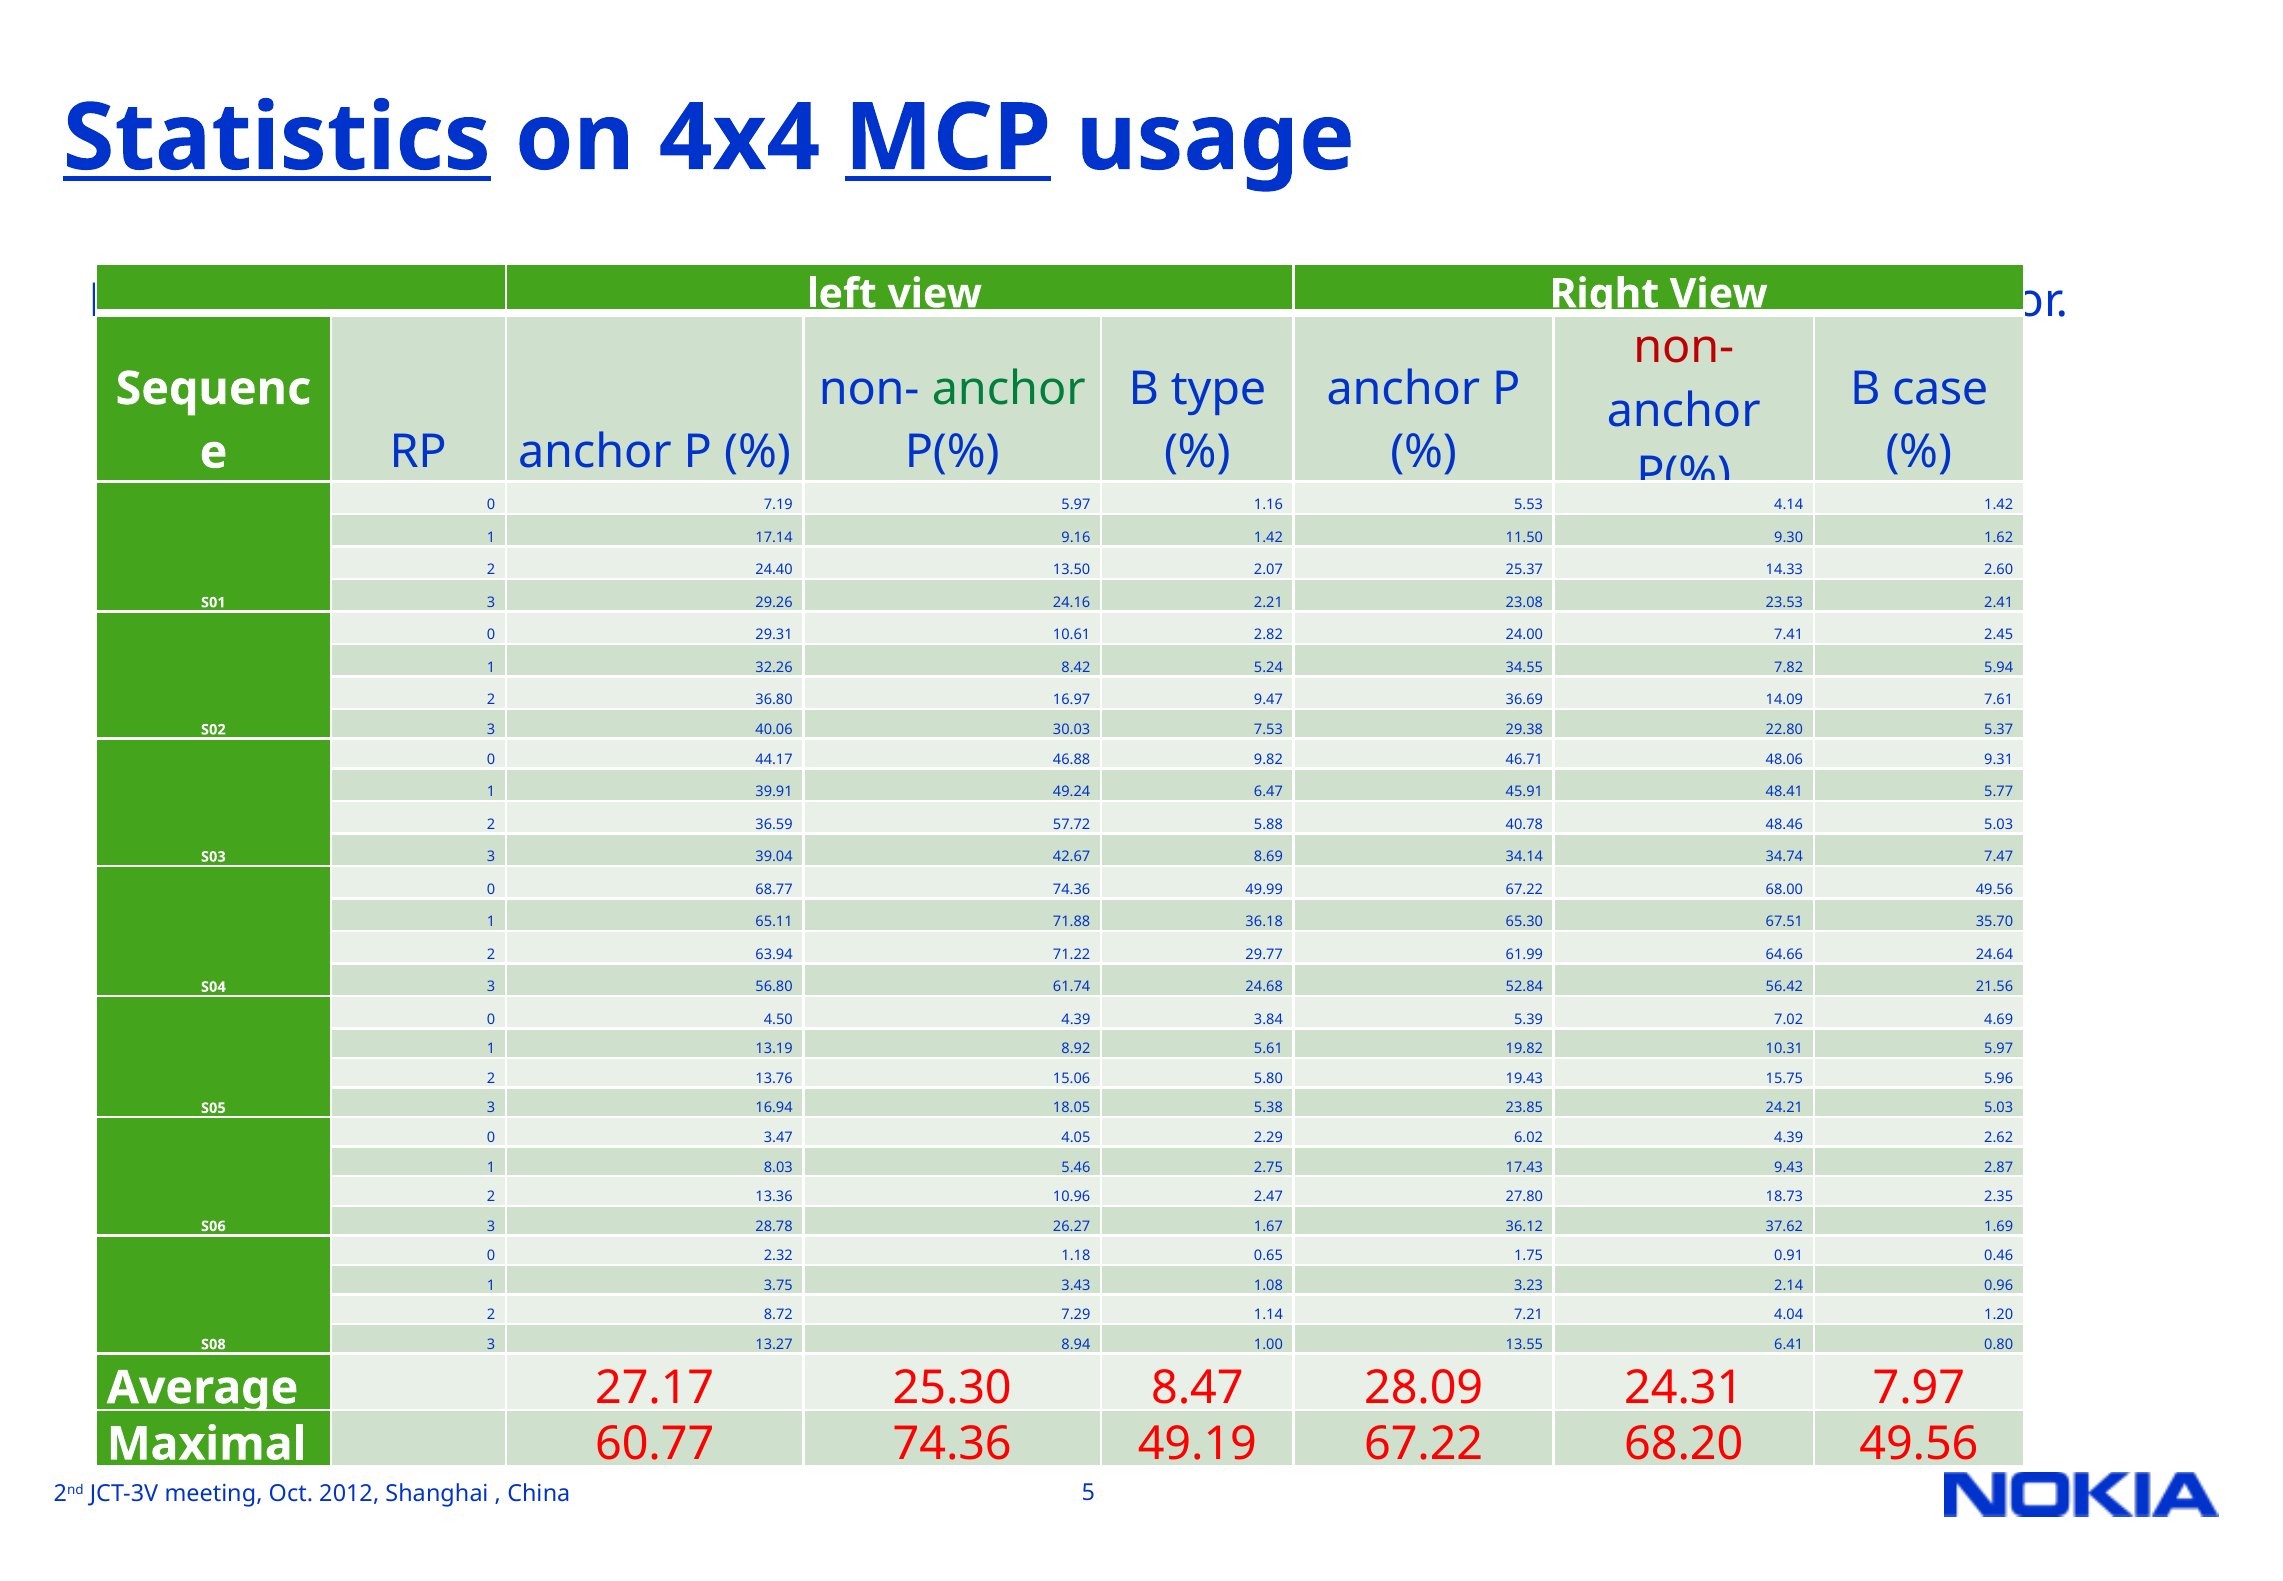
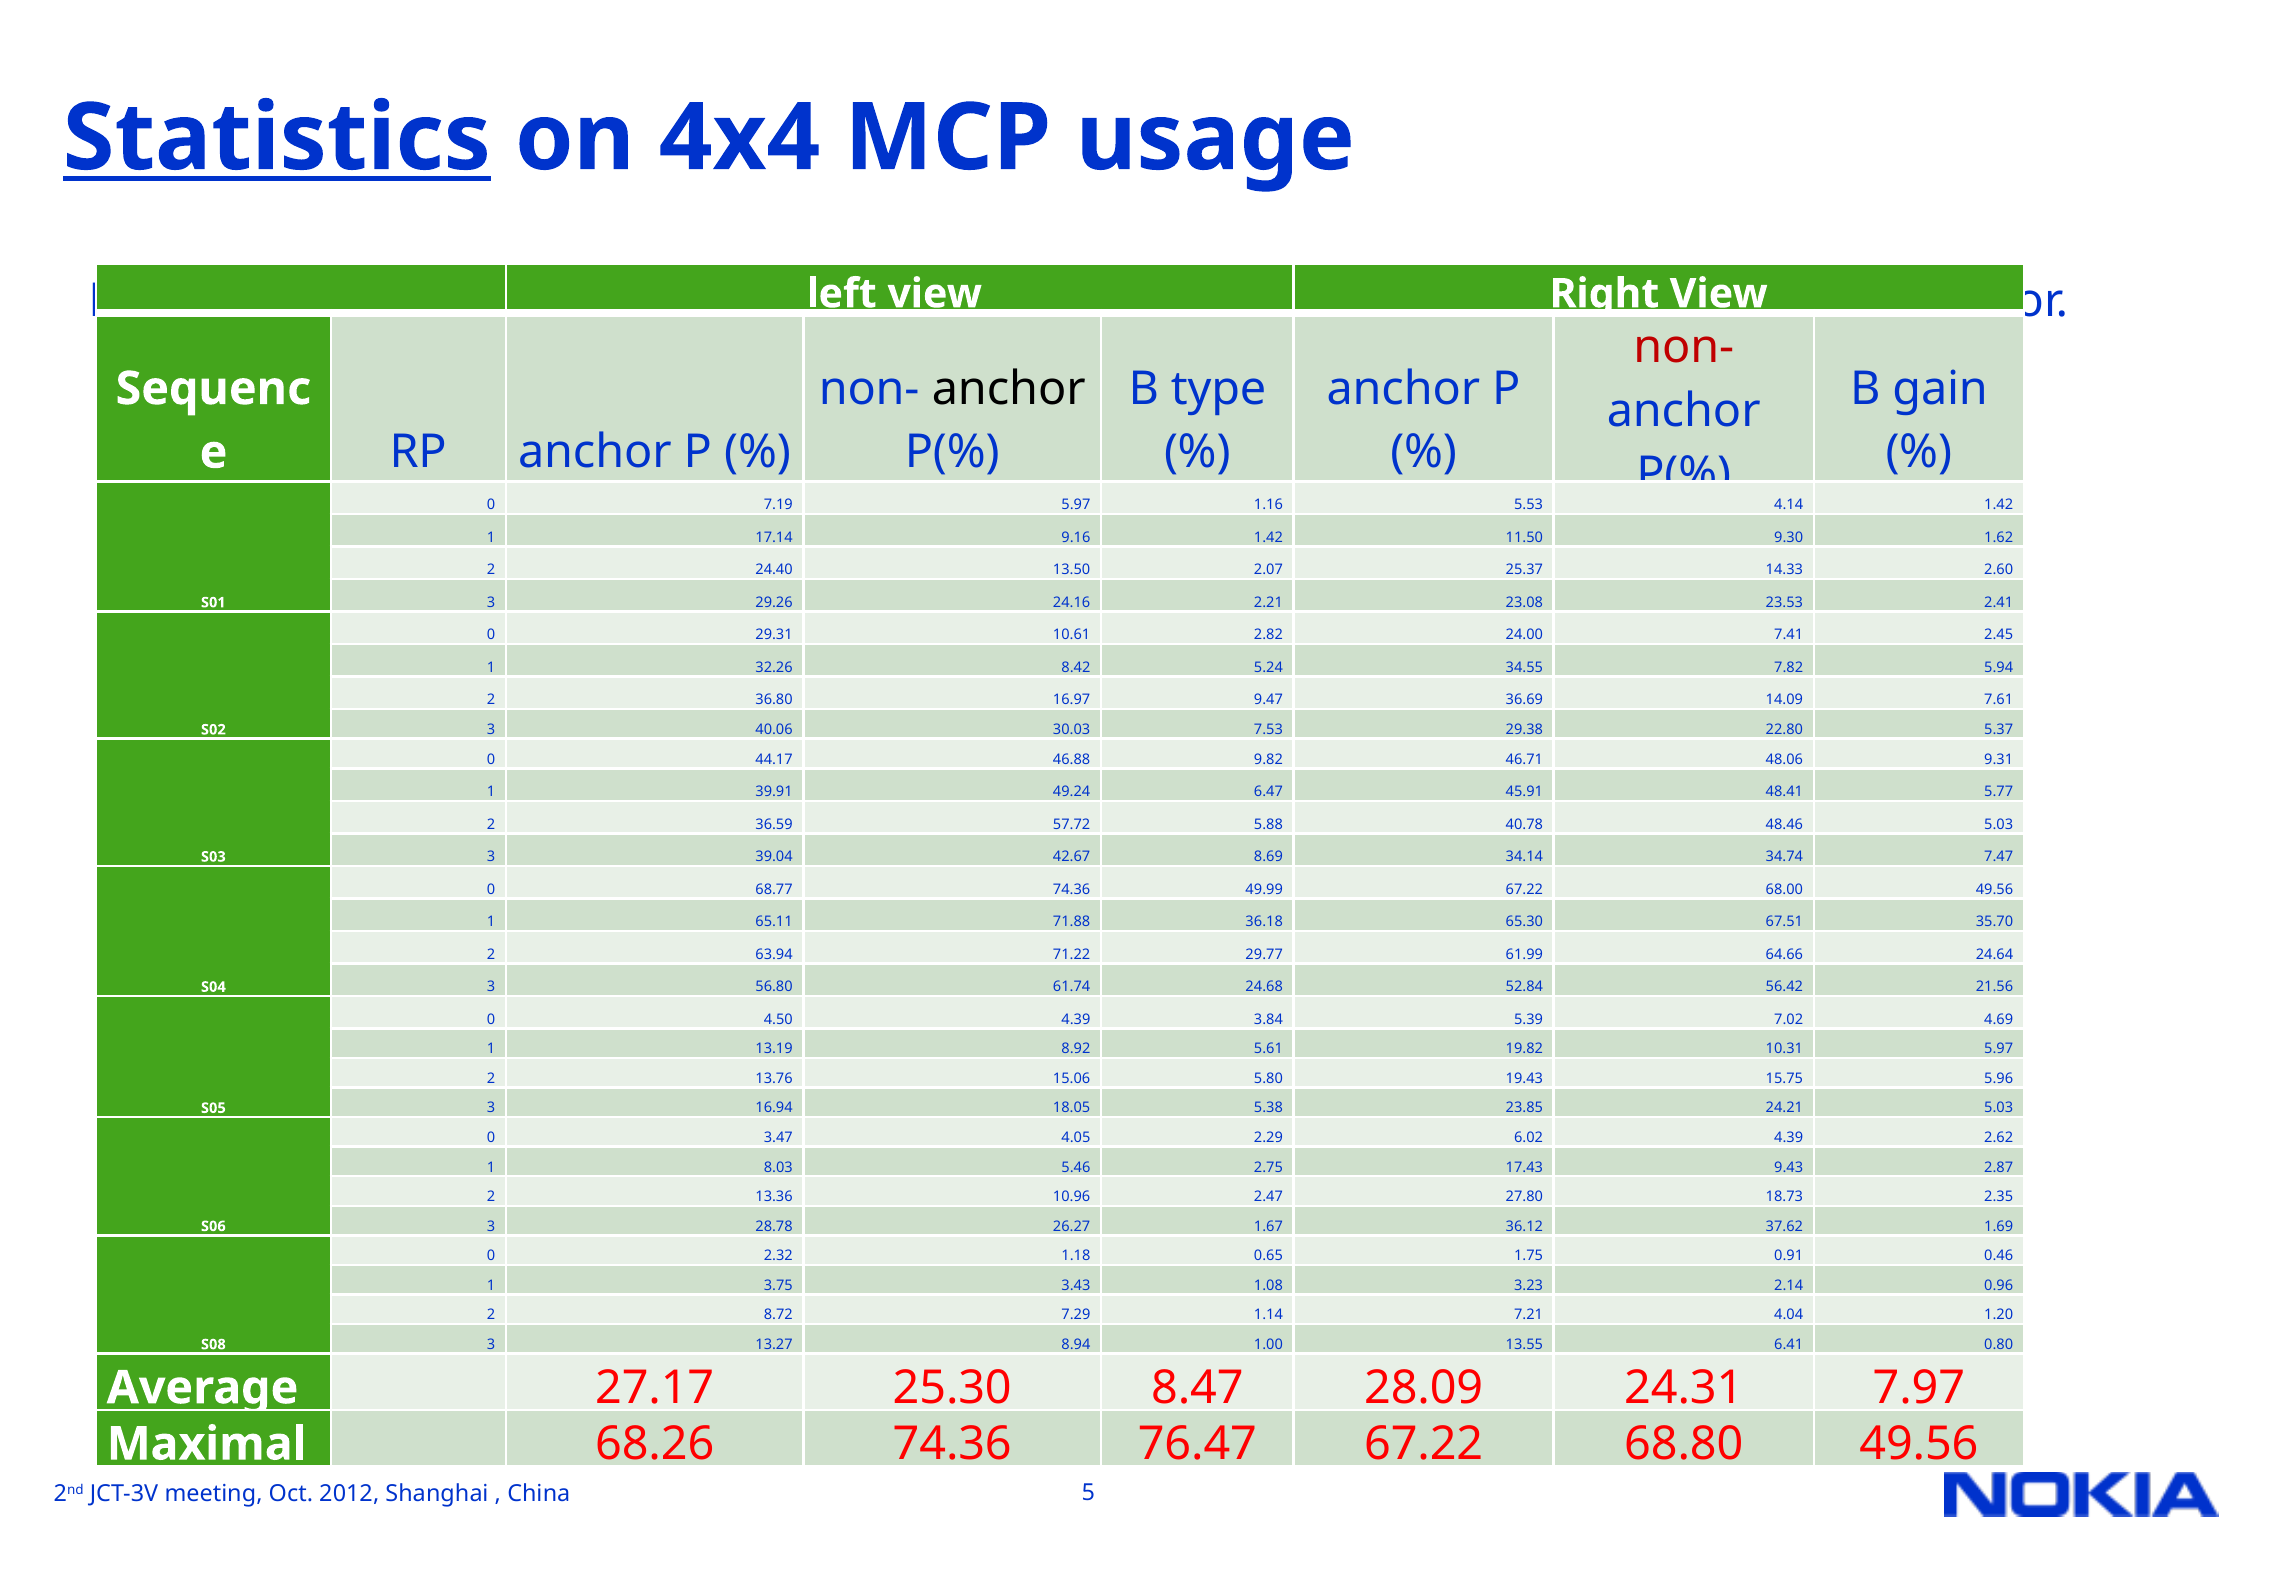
MCP at (948, 138) underline: present -> none
anchor at (1009, 389) colour: green -> black
case: case -> gain
60.77: 60.77 -> 68.26
49.19: 49.19 -> 76.47
68.20: 68.20 -> 68.80
